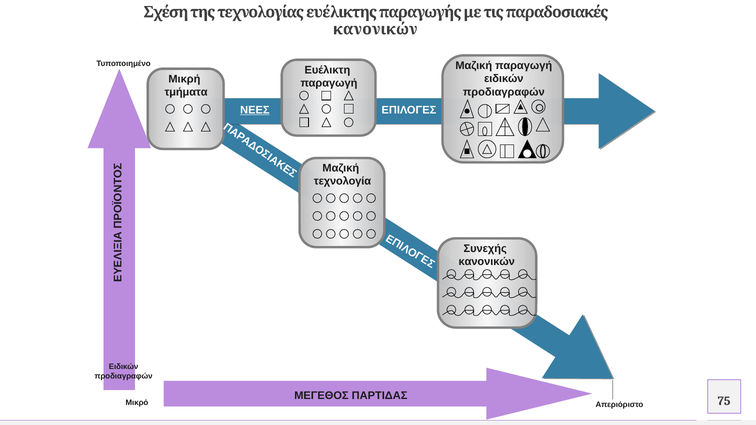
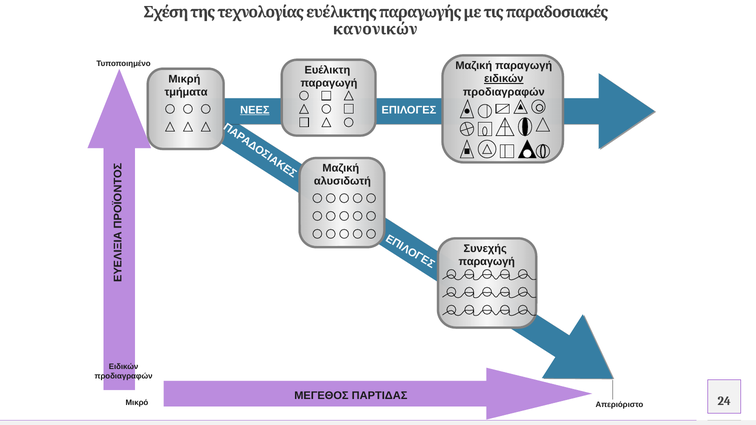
ειδικών at (504, 79) underline: none -> present
τεχνολογία: τεχνολογία -> αλυσιδωτή
κανονικών at (487, 262): κανονικών -> παραγωγή
75: 75 -> 24
